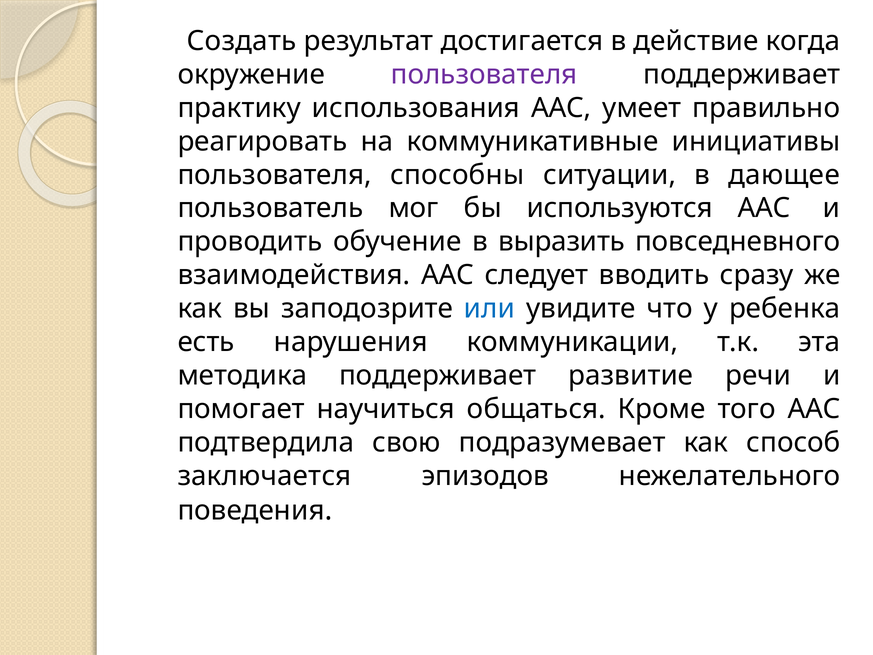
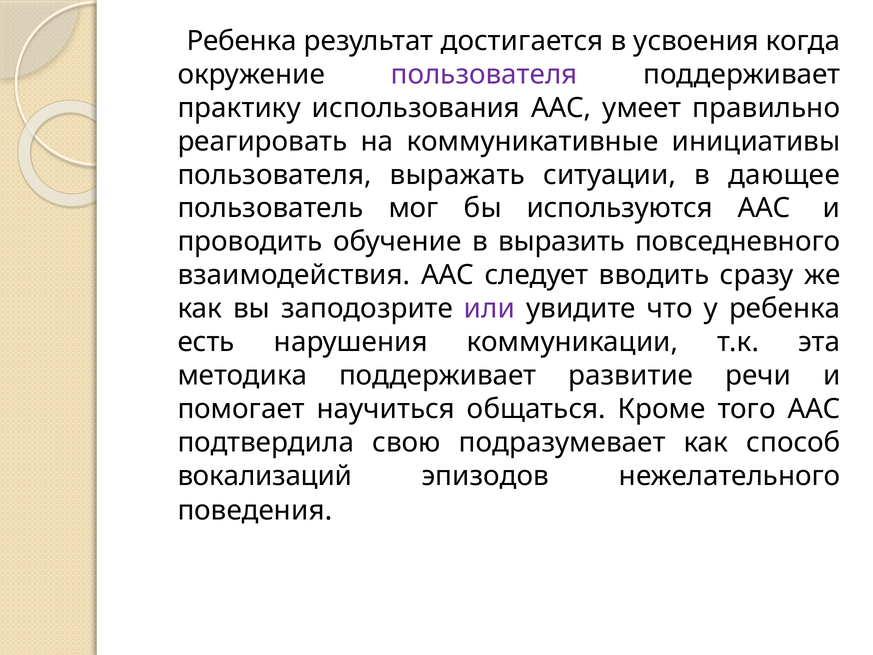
Создать at (242, 41): Создать -> Ребенка
действие: действие -> усвоения
способны: способны -> выражать
или colour: blue -> purple
заключается: заключается -> вокализаций
